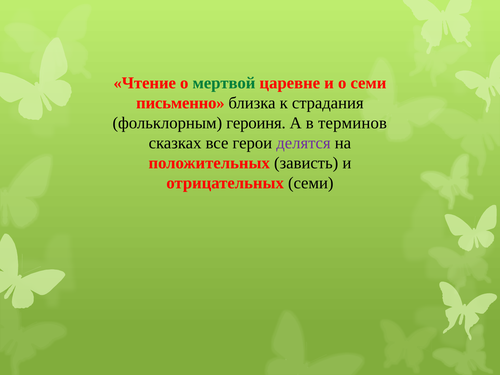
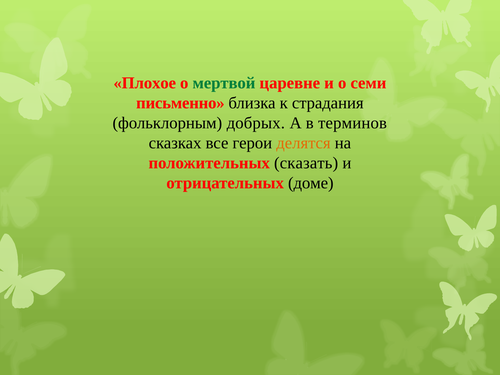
Чтение: Чтение -> Плохое
героиня: героиня -> добрых
делятся colour: purple -> orange
зависть: зависть -> сказать
отрицательных семи: семи -> доме
